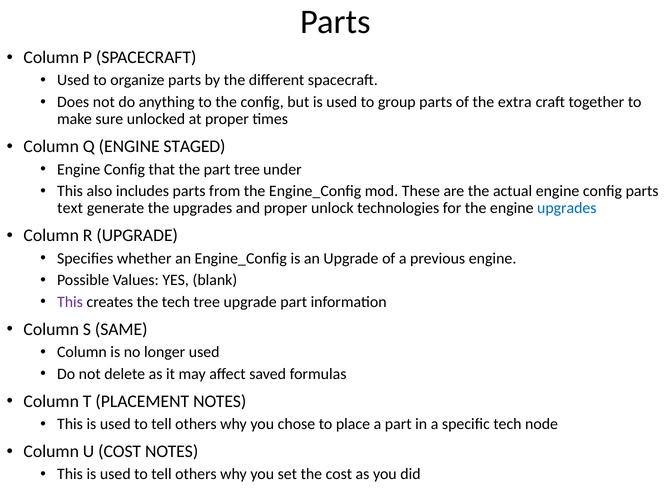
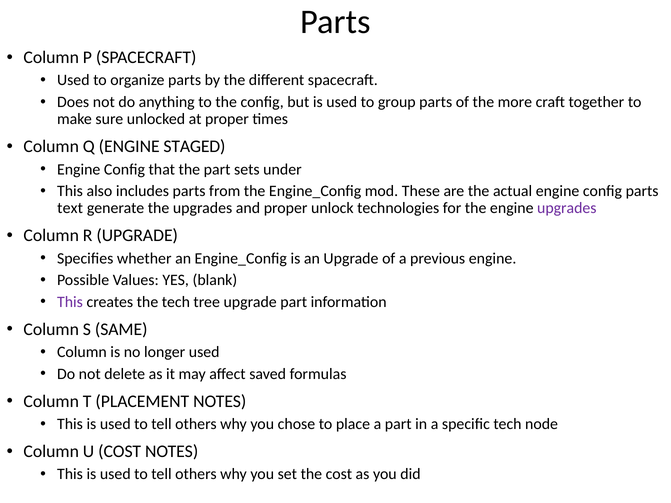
extra: extra -> more
part tree: tree -> sets
upgrades at (567, 208) colour: blue -> purple
